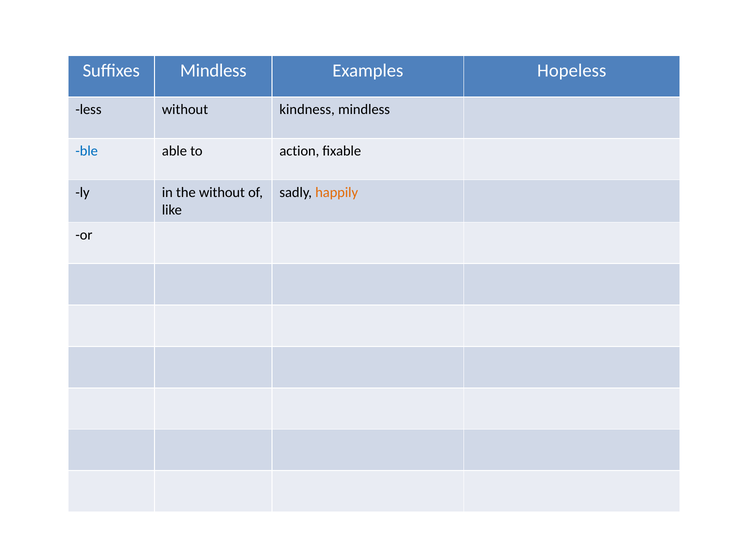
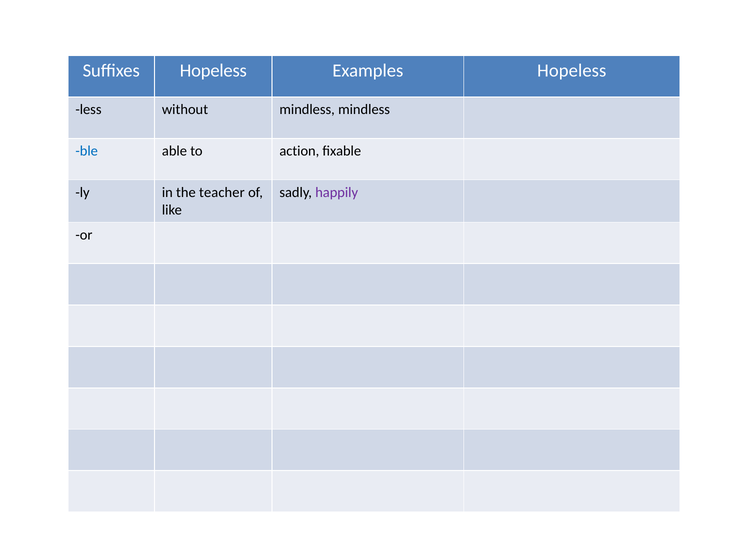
Suffixes Mindless: Mindless -> Hopeless
without kindness: kindness -> mindless
the without: without -> teacher
happily colour: orange -> purple
